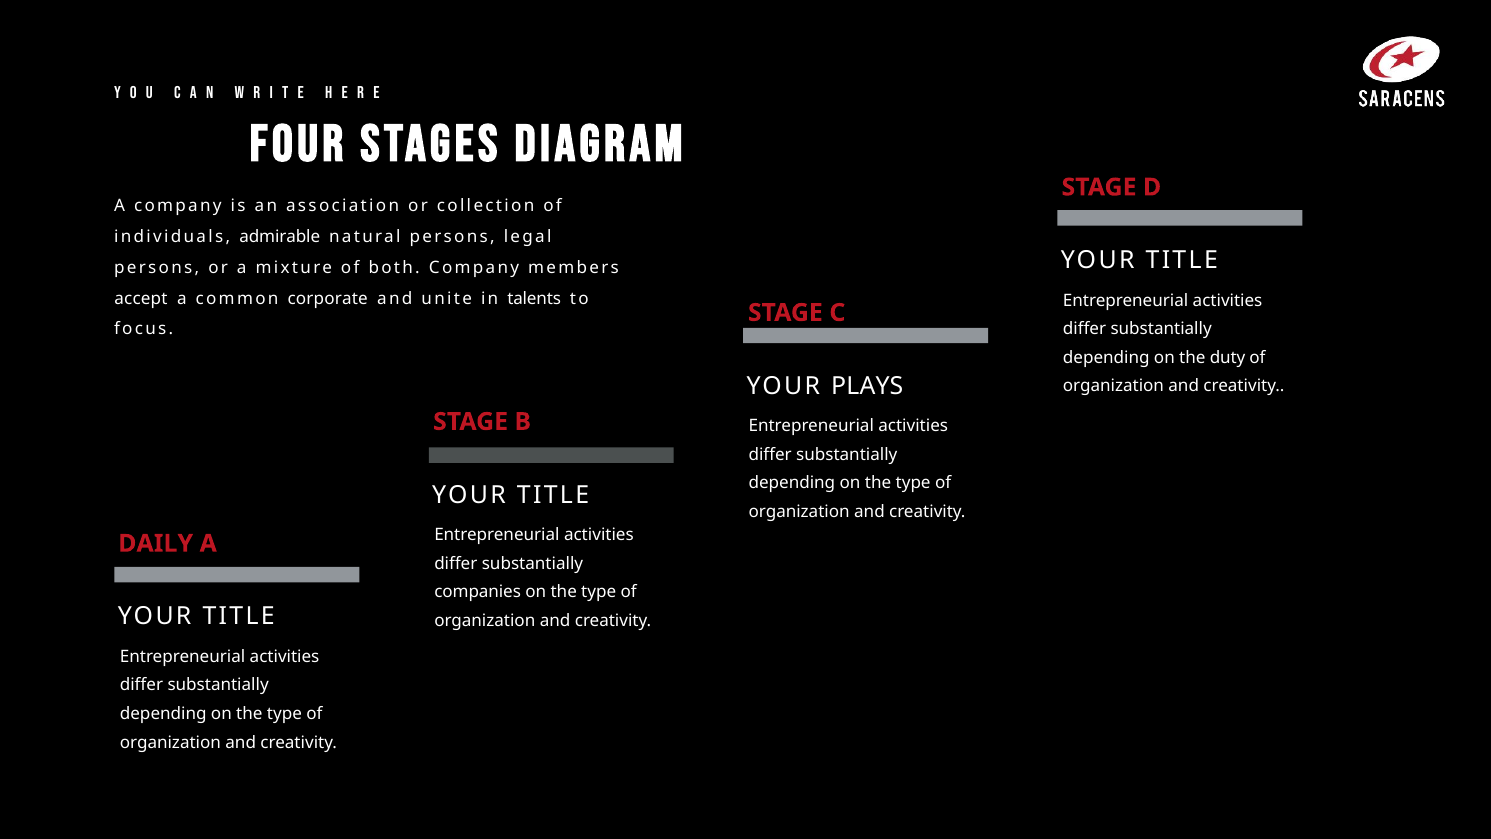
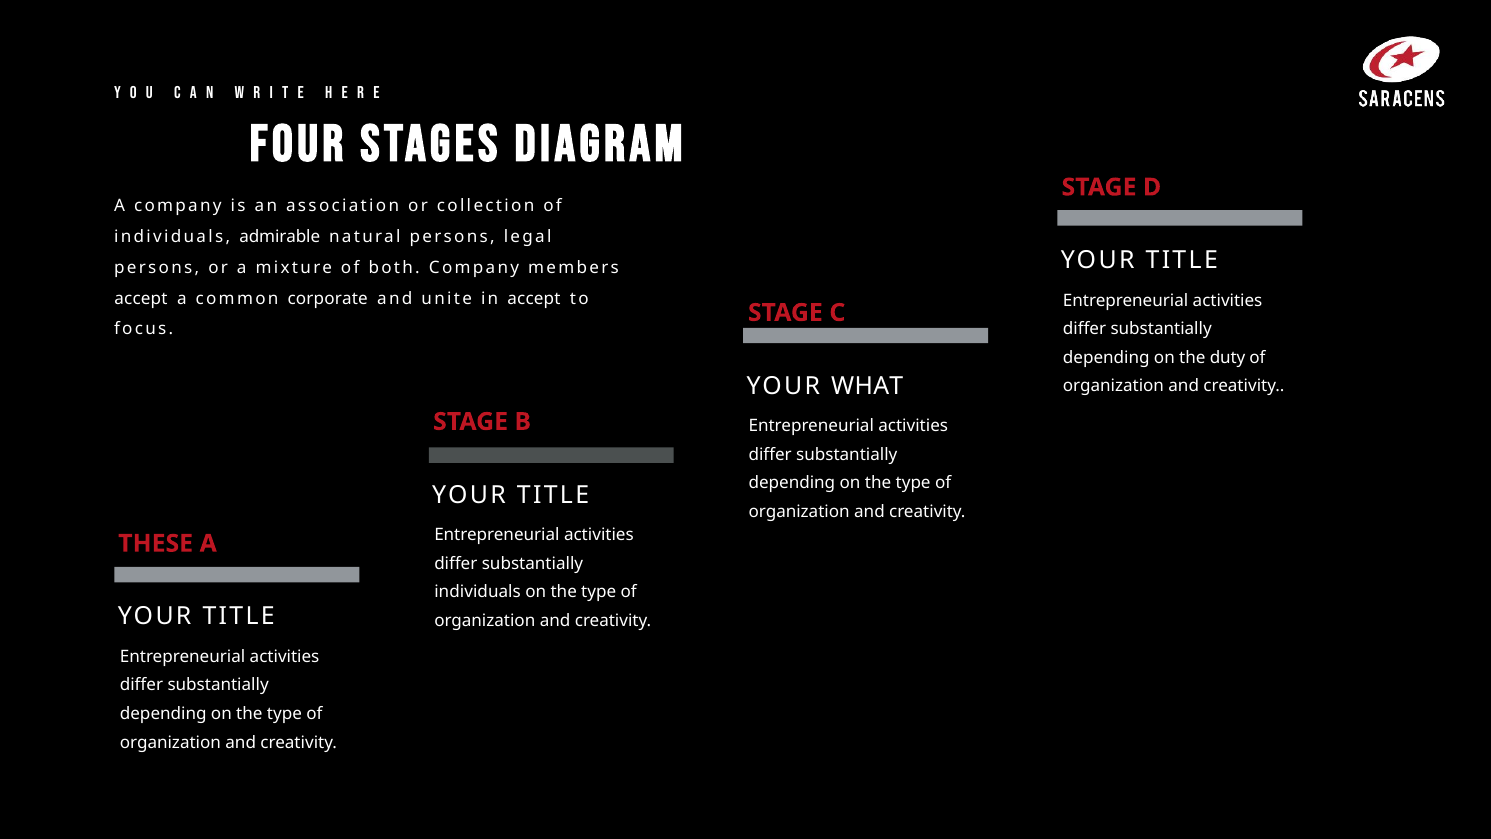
in talents: talents -> accept
PLAYS: PLAYS -> WHAT
DAILY: DAILY -> THESE
companies at (478, 592): companies -> individuals
